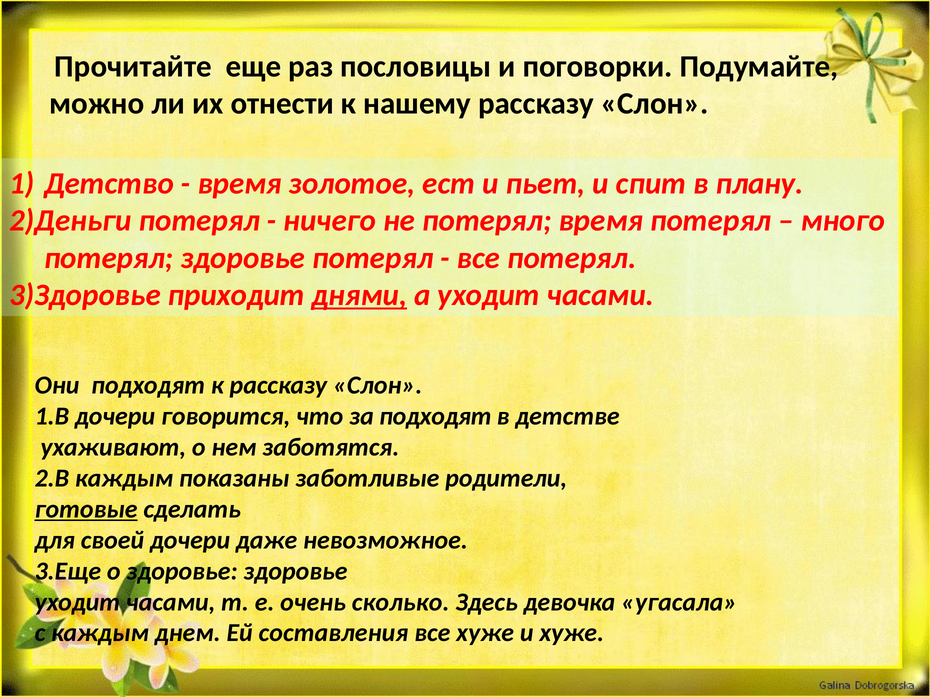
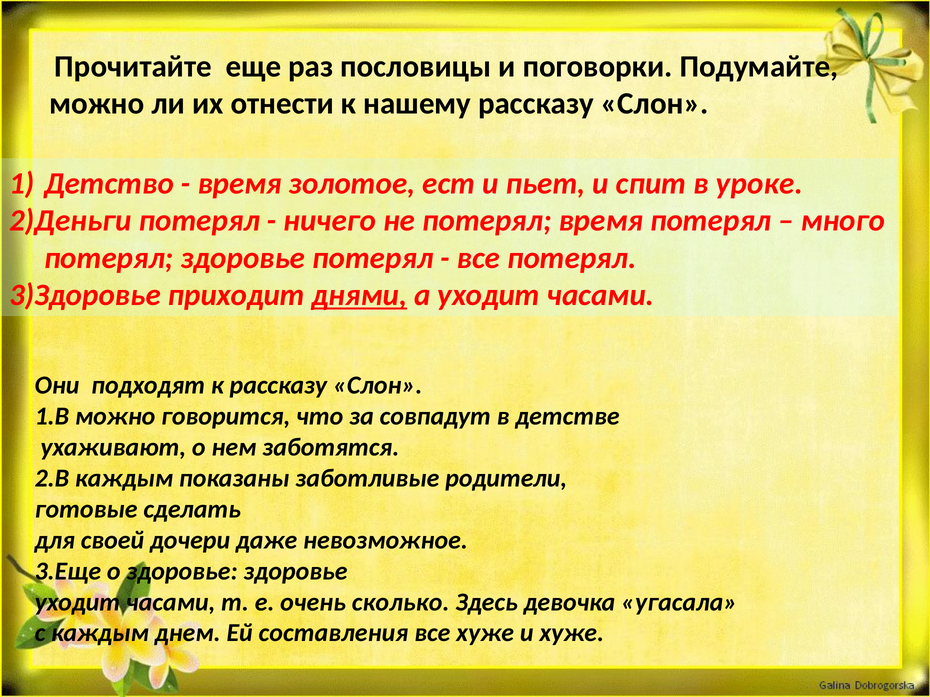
плану: плану -> уроке
1.В дочери: дочери -> можно
за подходят: подходят -> совпадут
готовые underline: present -> none
